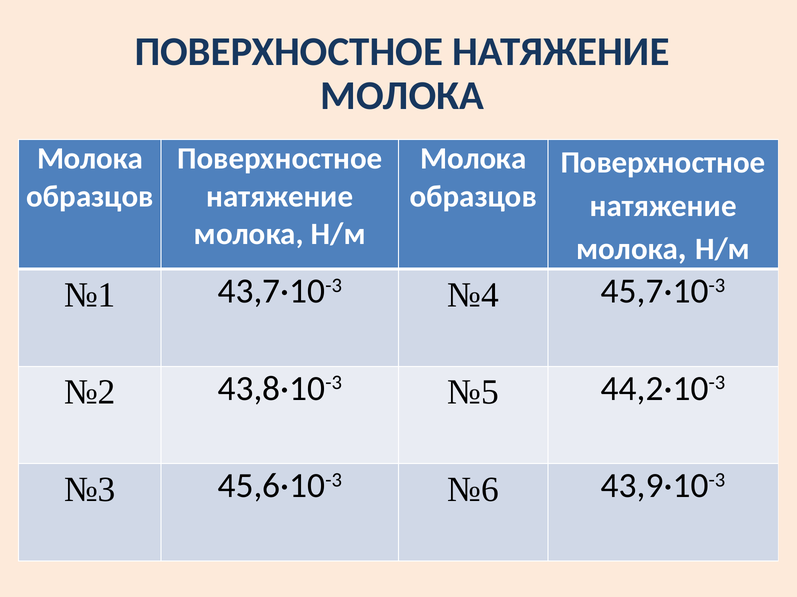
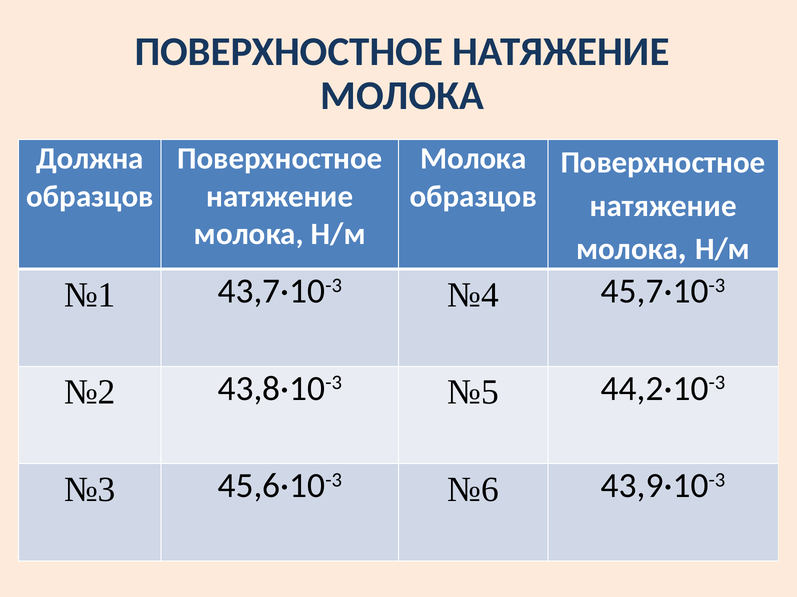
Молока at (90, 159): Молока -> Должна
